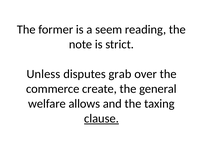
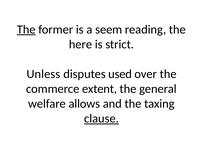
The at (26, 29) underline: none -> present
note: note -> here
grab: grab -> used
create: create -> extent
